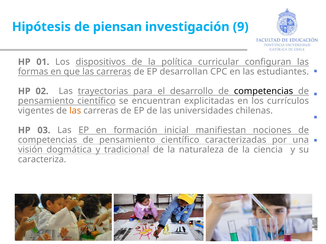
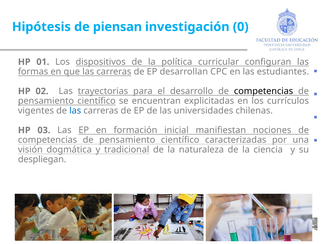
9: 9 -> 0
las at (75, 111) colour: orange -> blue
caracteriza: caracteriza -> despliegan
